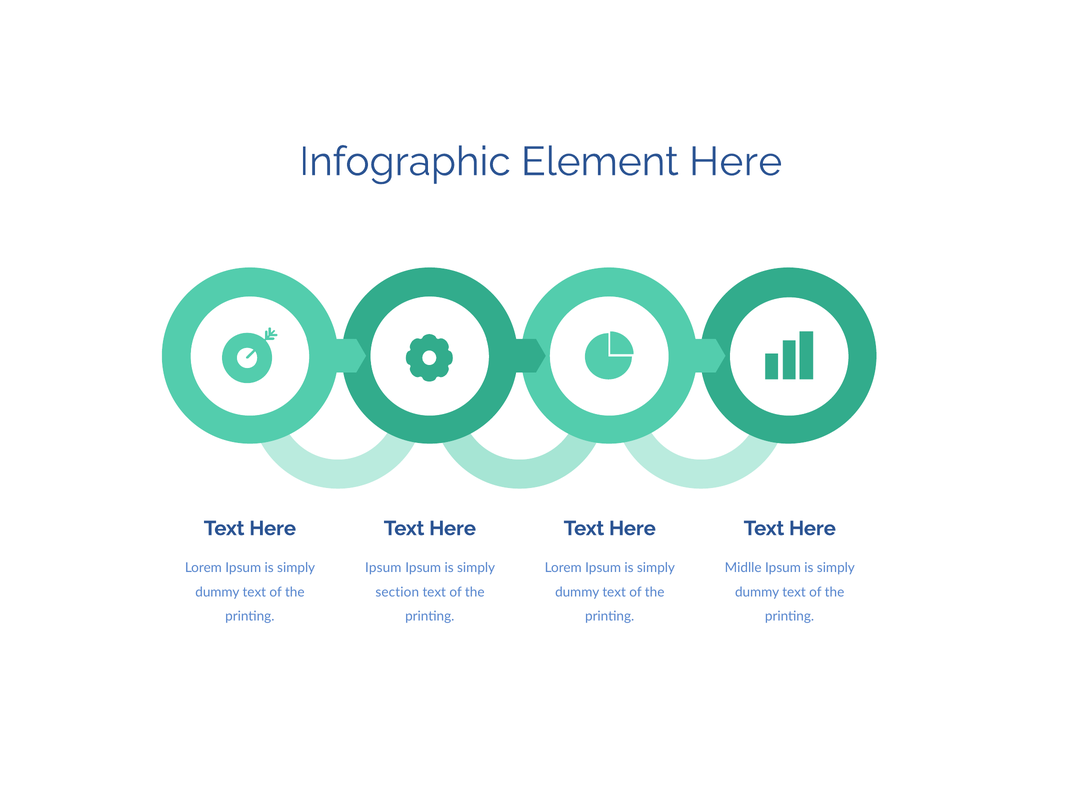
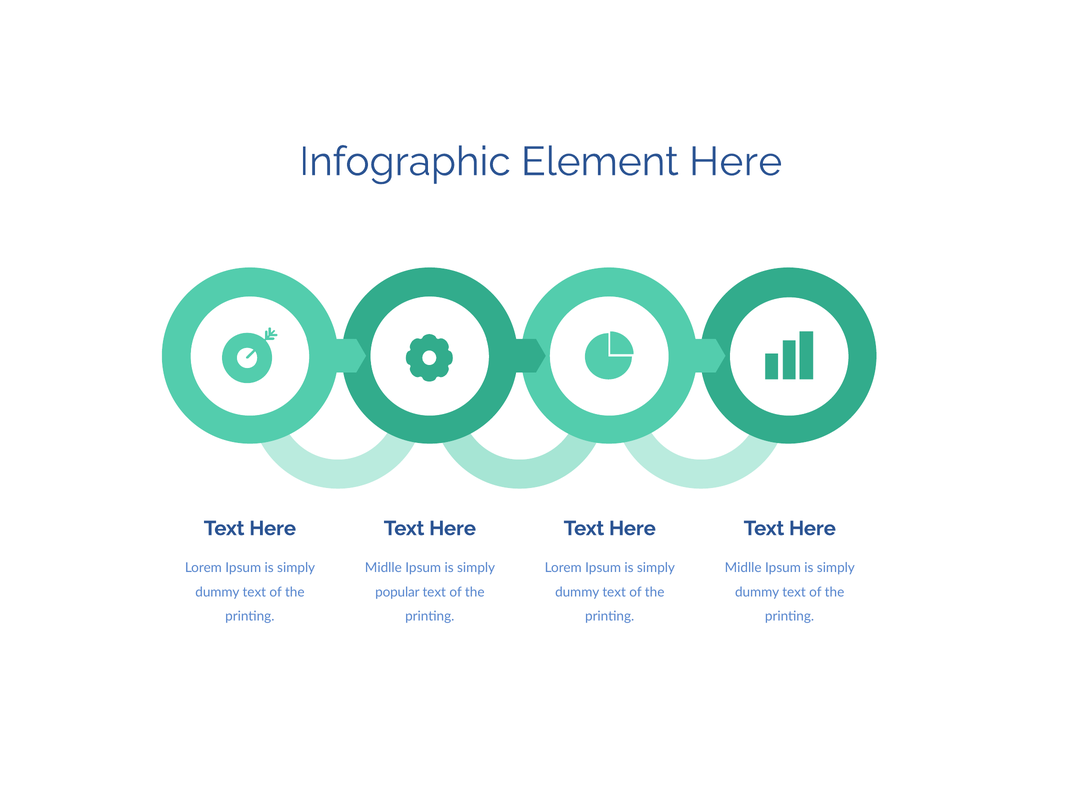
Ipsum at (383, 567): Ipsum -> Midlle
section: section -> popular
